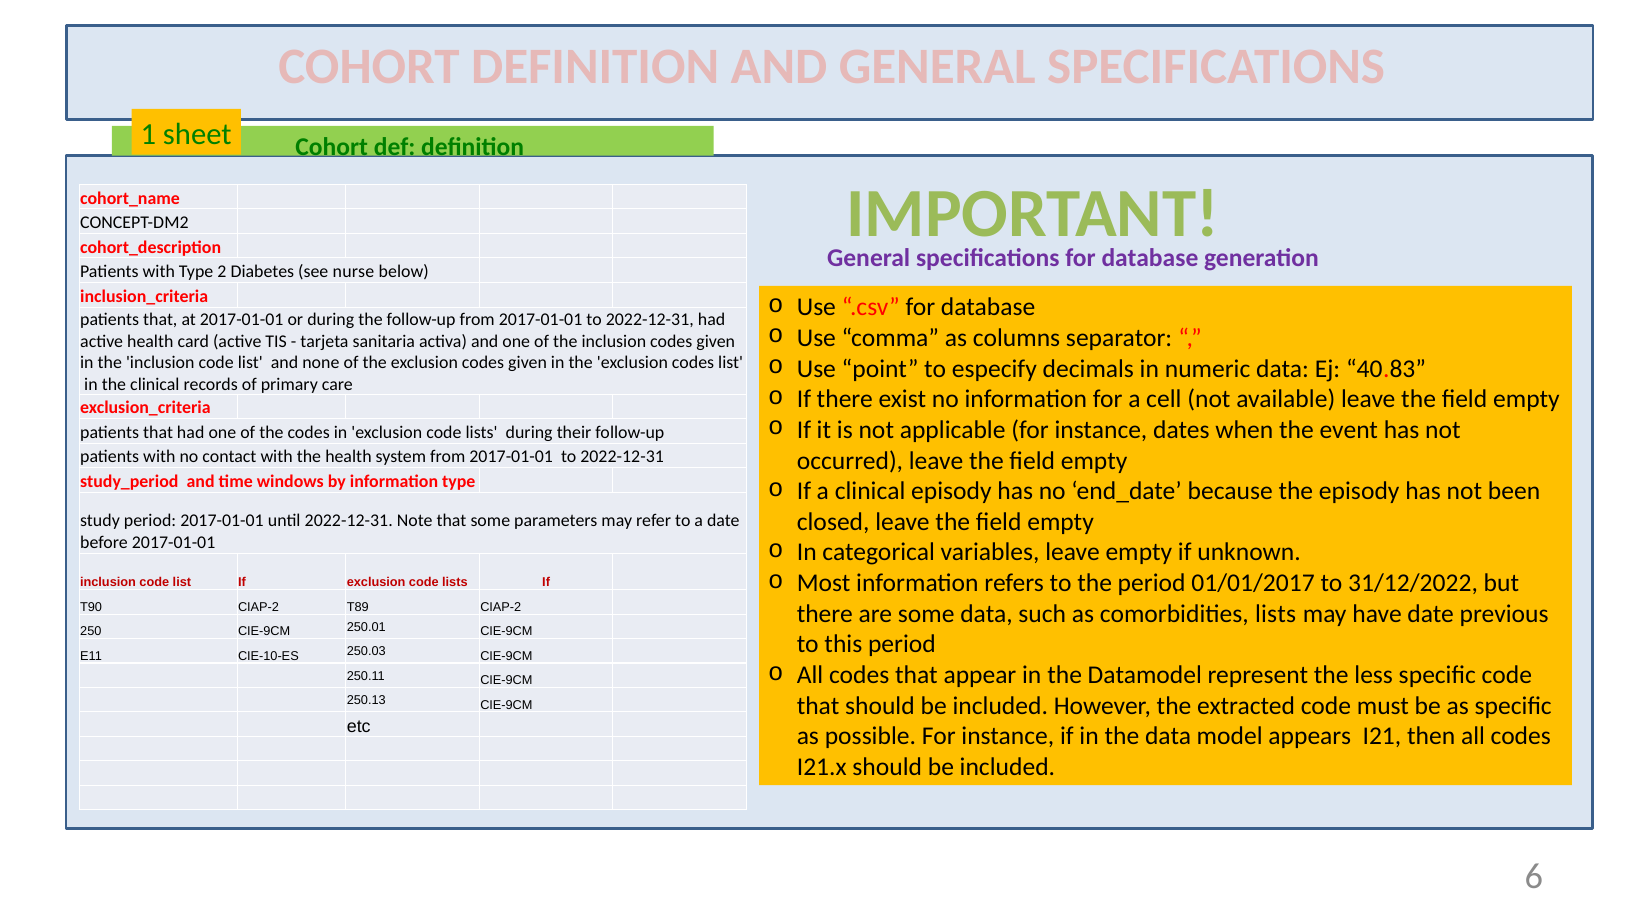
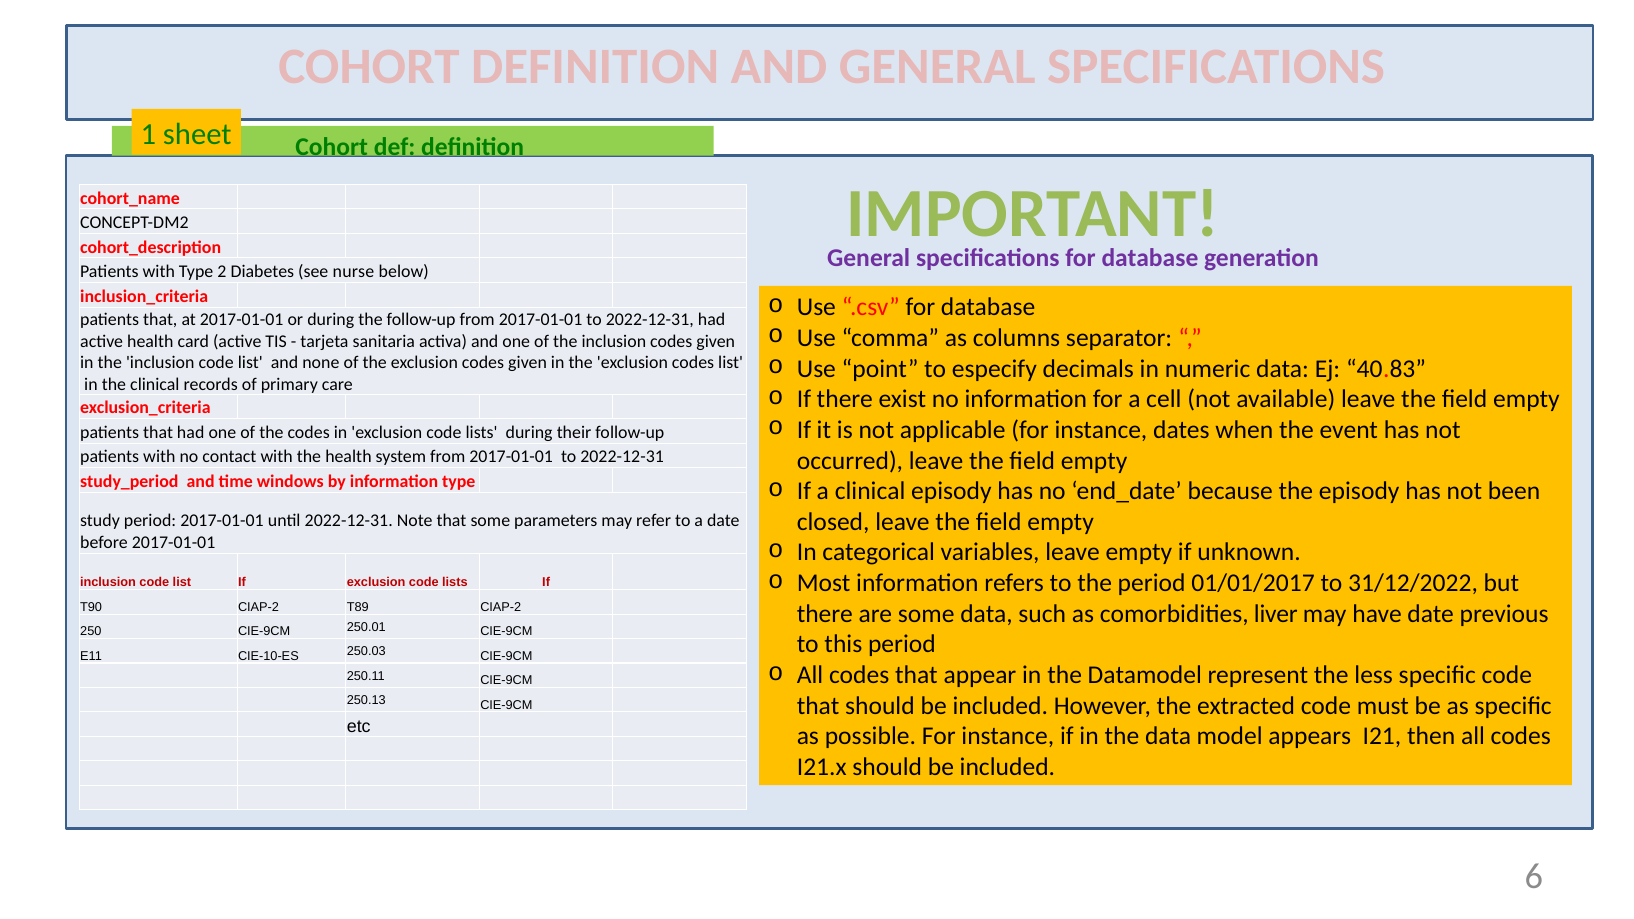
comorbidities lists: lists -> liver
